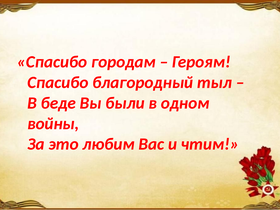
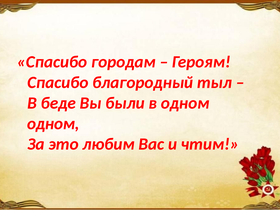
войны at (53, 124): войны -> одном
